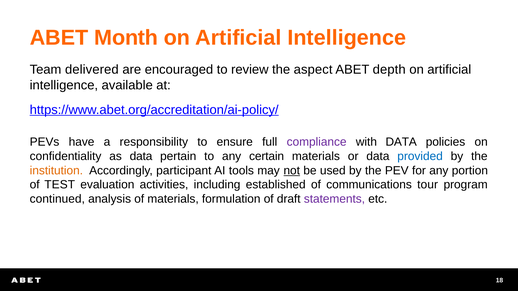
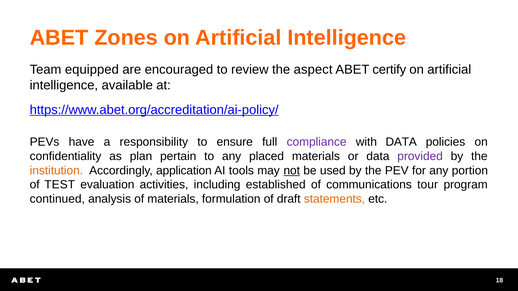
Month: Month -> Zones
delivered: delivered -> equipped
depth: depth -> certify
as data: data -> plan
certain: certain -> placed
provided colour: blue -> purple
participant: participant -> application
statements colour: purple -> orange
